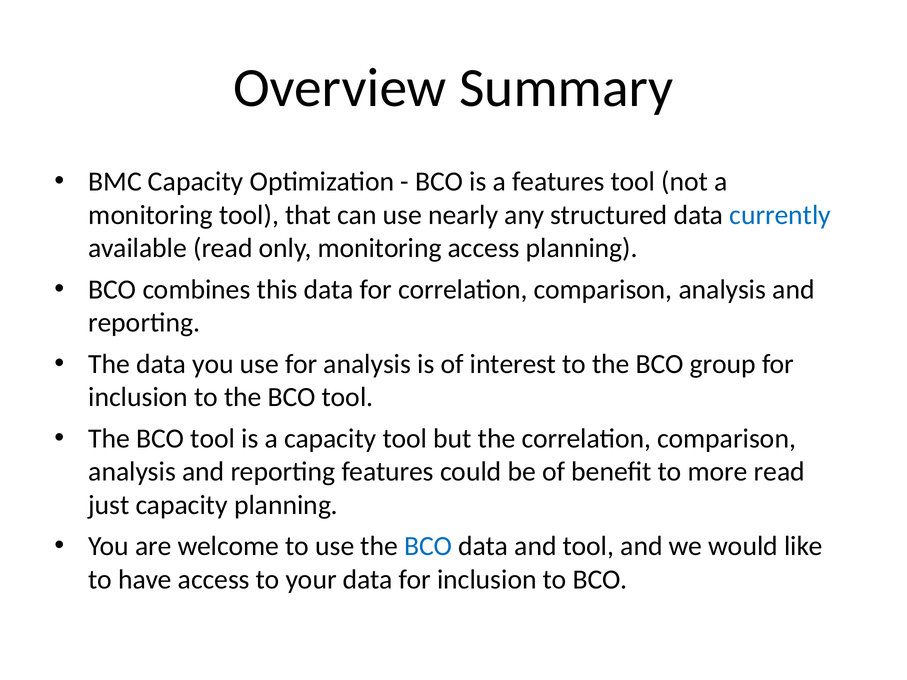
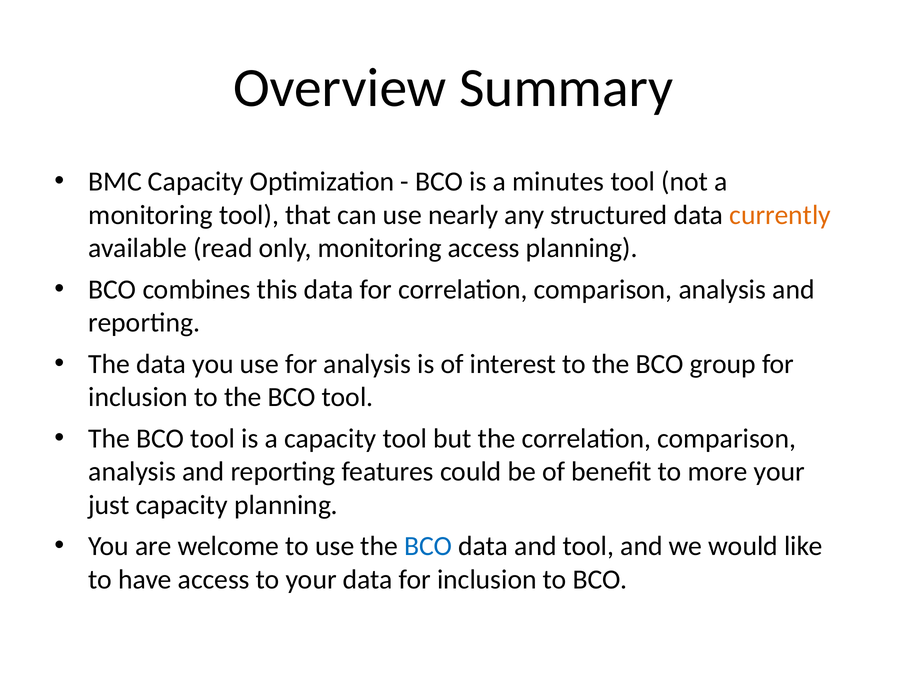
a features: features -> minutes
currently colour: blue -> orange
more read: read -> your
